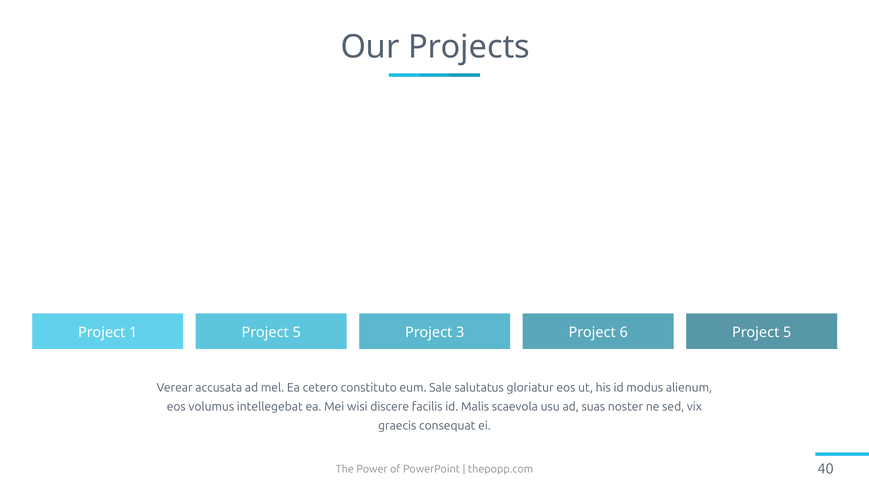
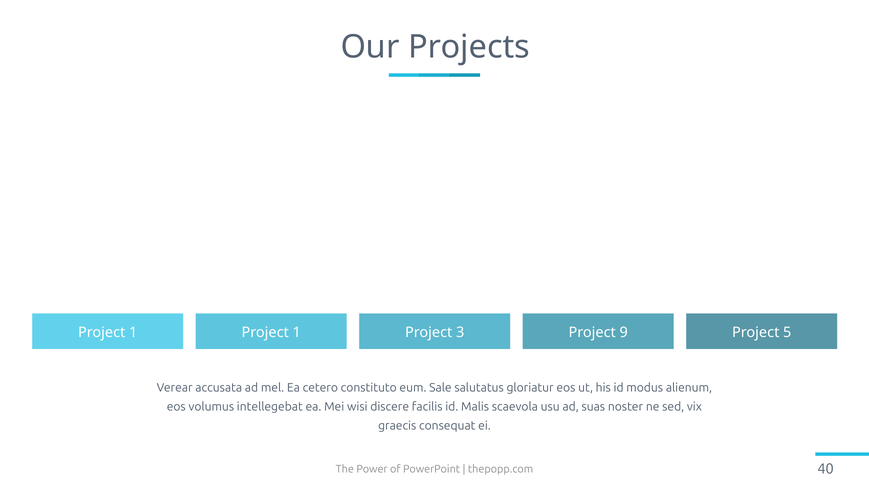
5 at (297, 332): 5 -> 1
6: 6 -> 9
